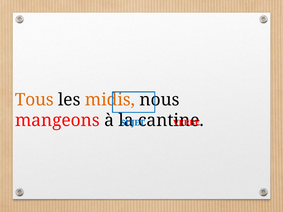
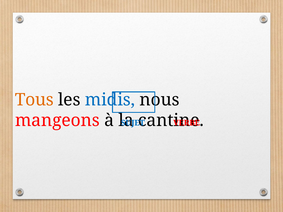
midis colour: orange -> blue
